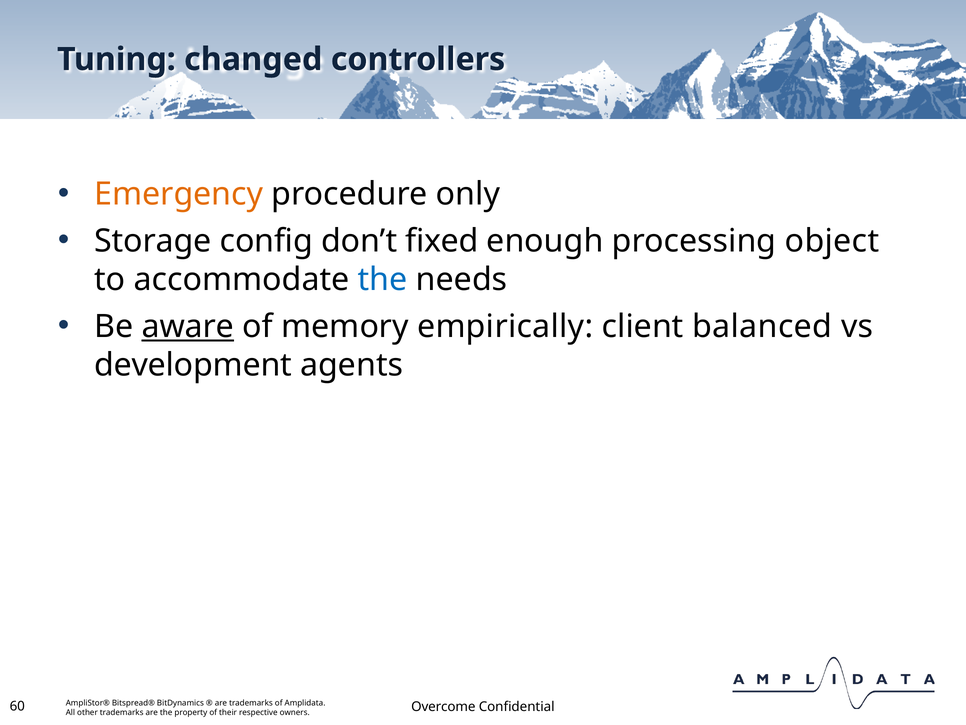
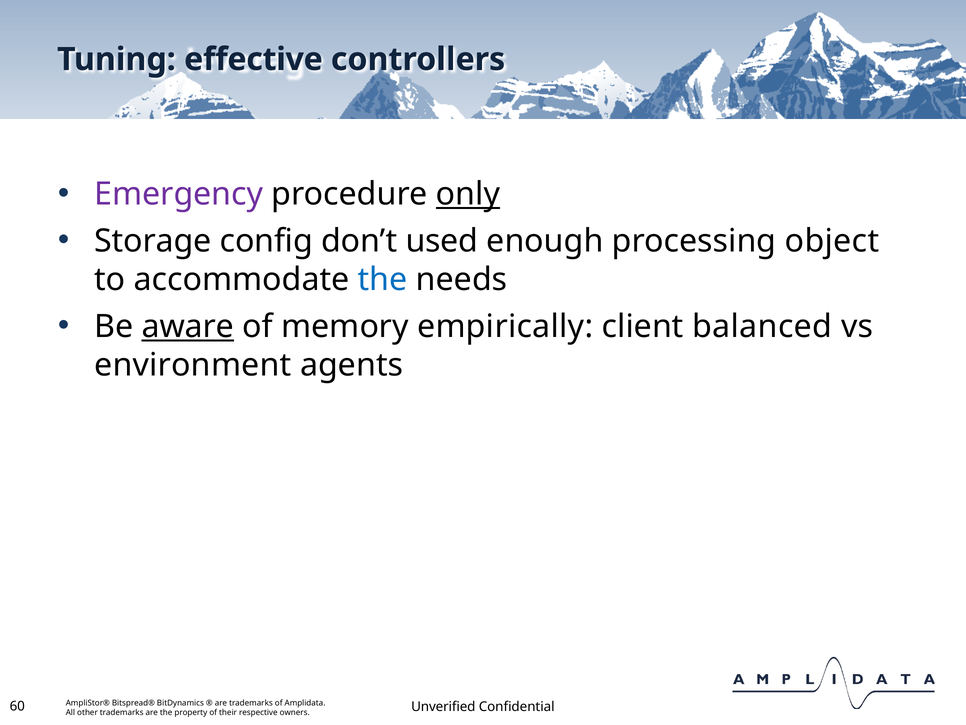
changed: changed -> effective
Emergency colour: orange -> purple
only underline: none -> present
fixed: fixed -> used
development: development -> environment
Overcome: Overcome -> Unverified
